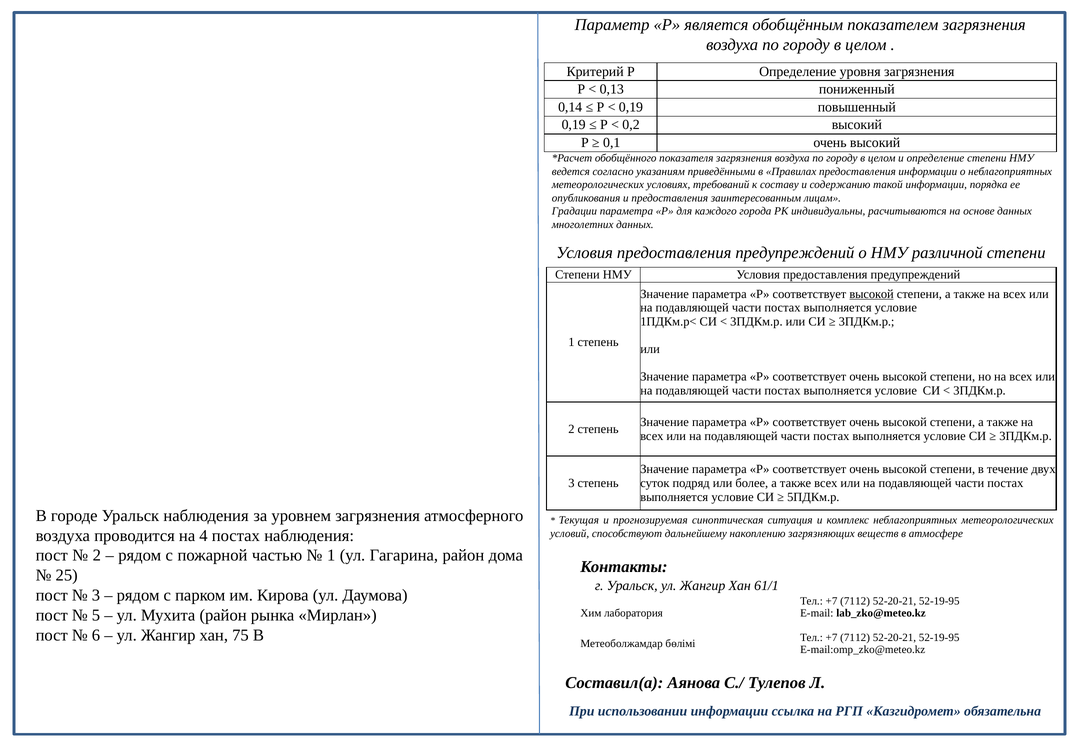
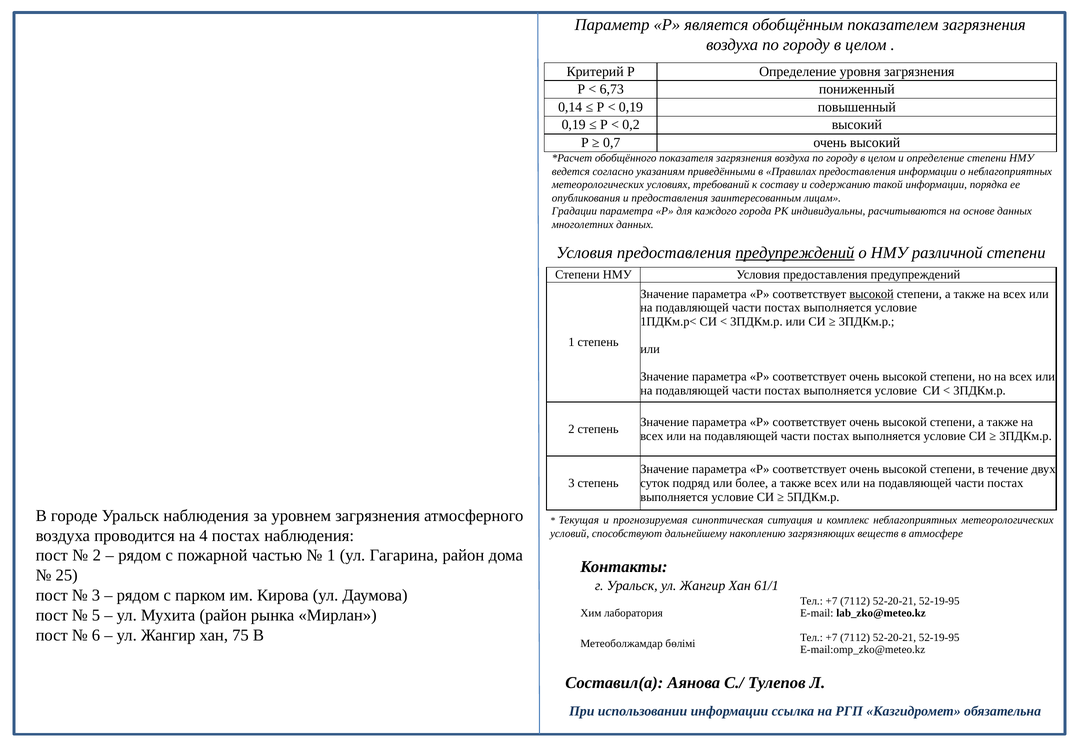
0,13: 0,13 -> 6,73
0,1: 0,1 -> 0,7
предупреждений at (795, 253) underline: none -> present
